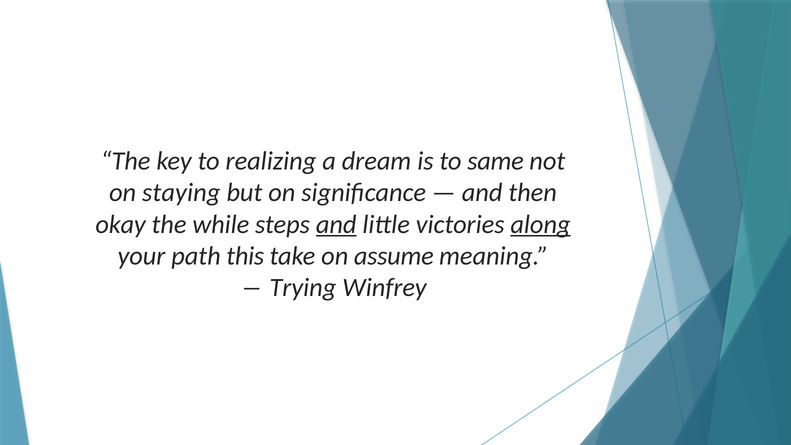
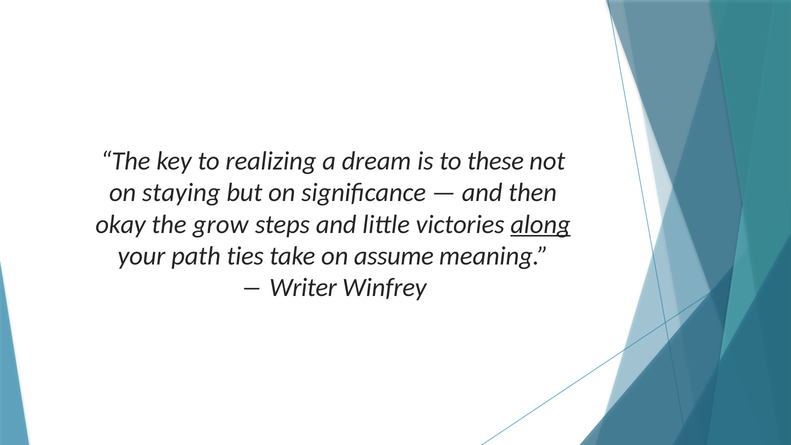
same: same -> these
while: while -> grow
and at (336, 224) underline: present -> none
this: this -> ties
Trying: Trying -> Writer
